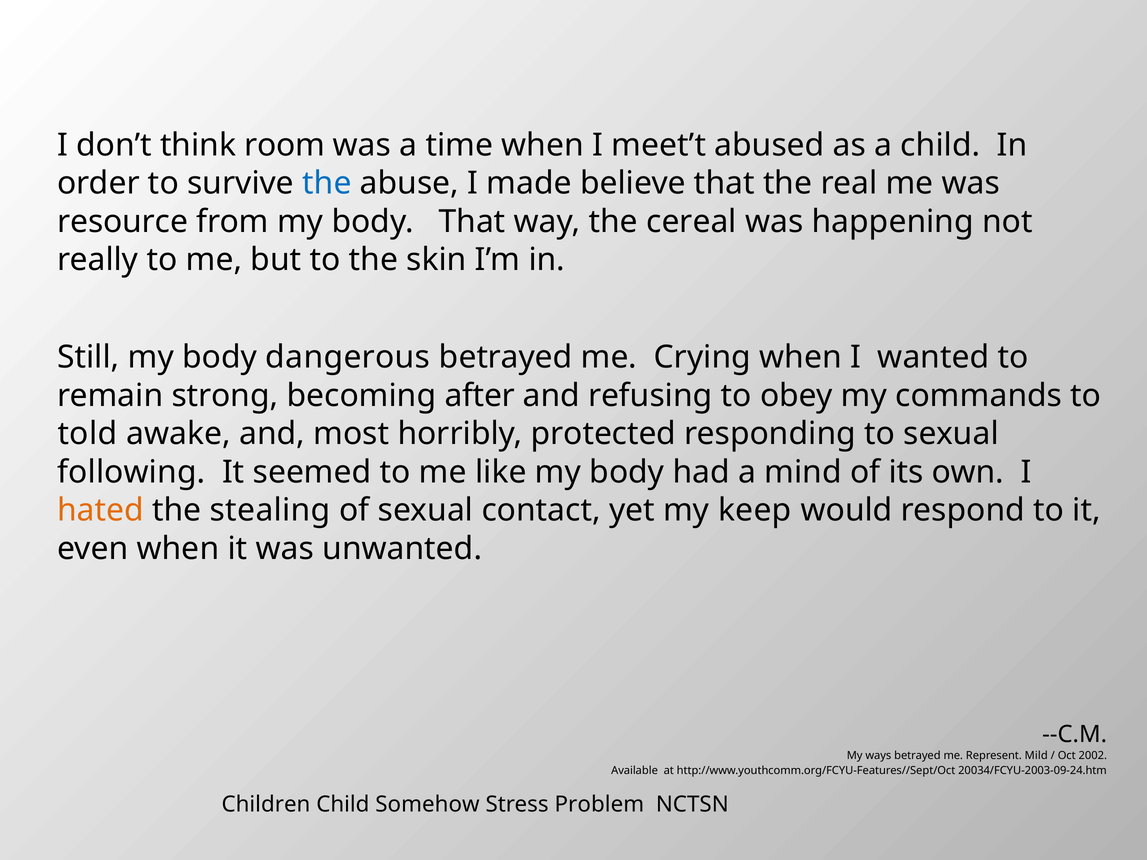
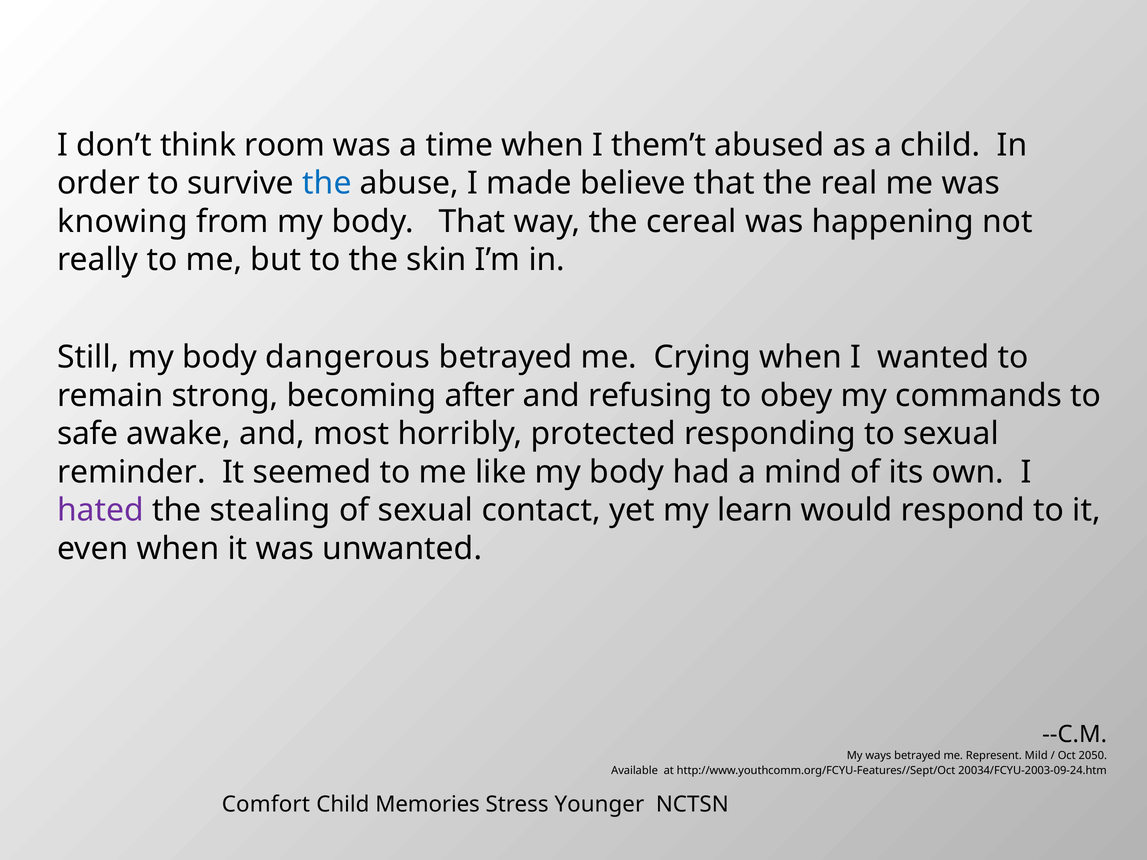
meet’t: meet’t -> them’t
resource: resource -> knowing
told: told -> safe
following: following -> reminder
hated colour: orange -> purple
keep: keep -> learn
2002: 2002 -> 2050
Children: Children -> Comfort
Somehow: Somehow -> Memories
Problem: Problem -> Younger
